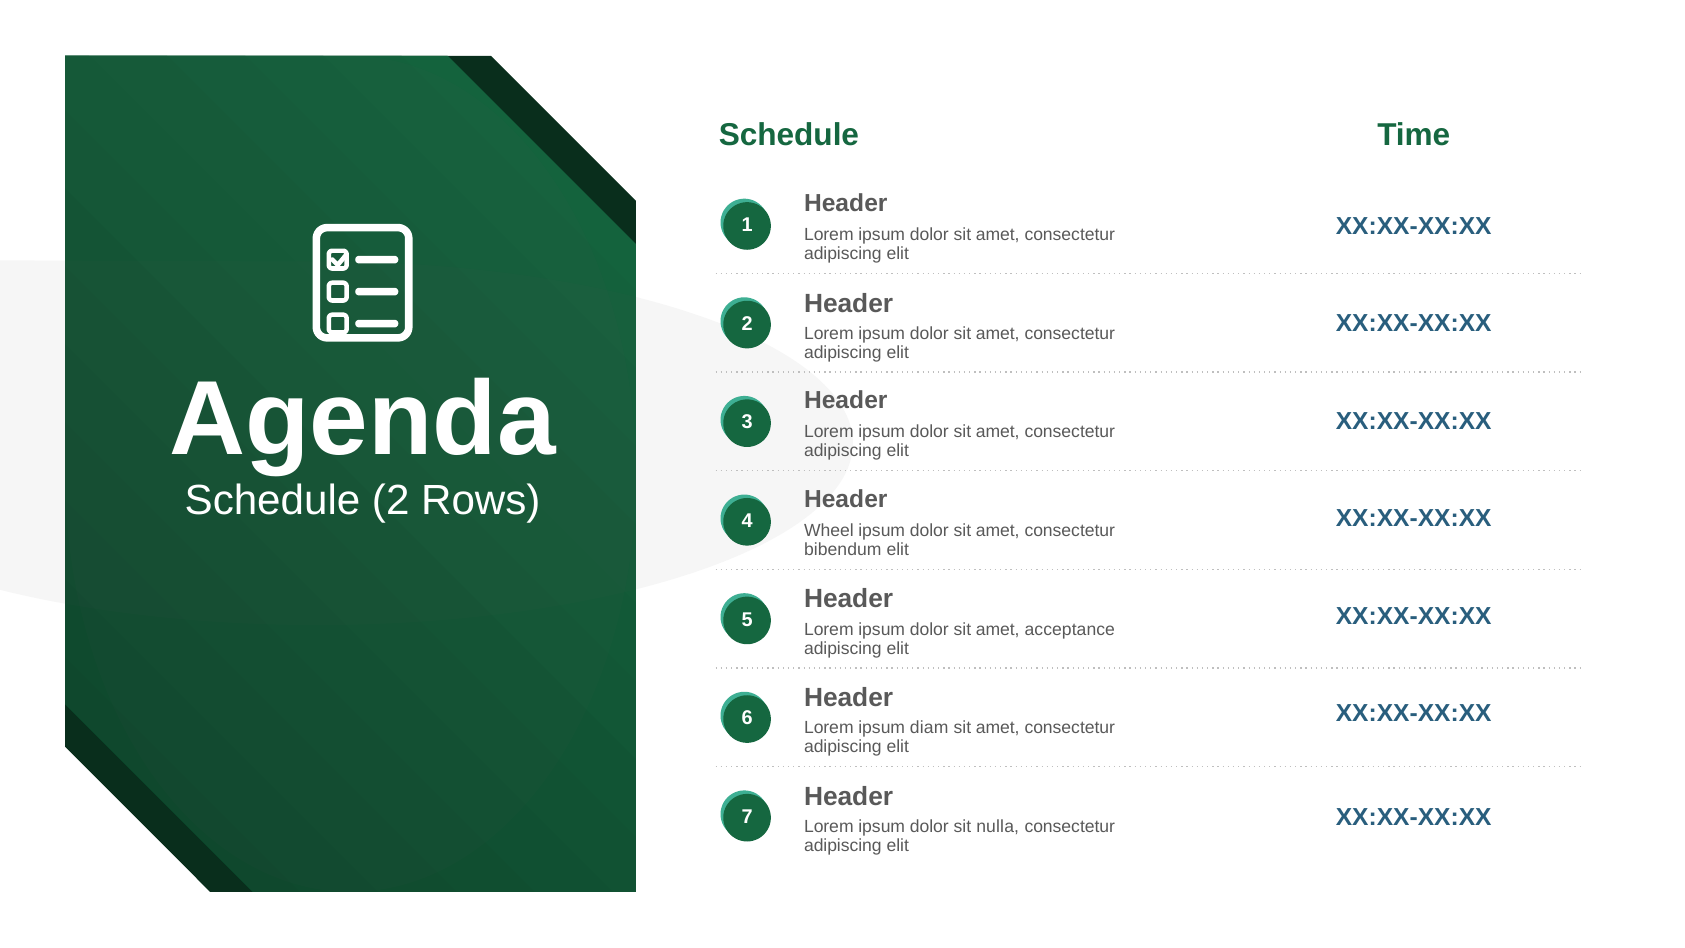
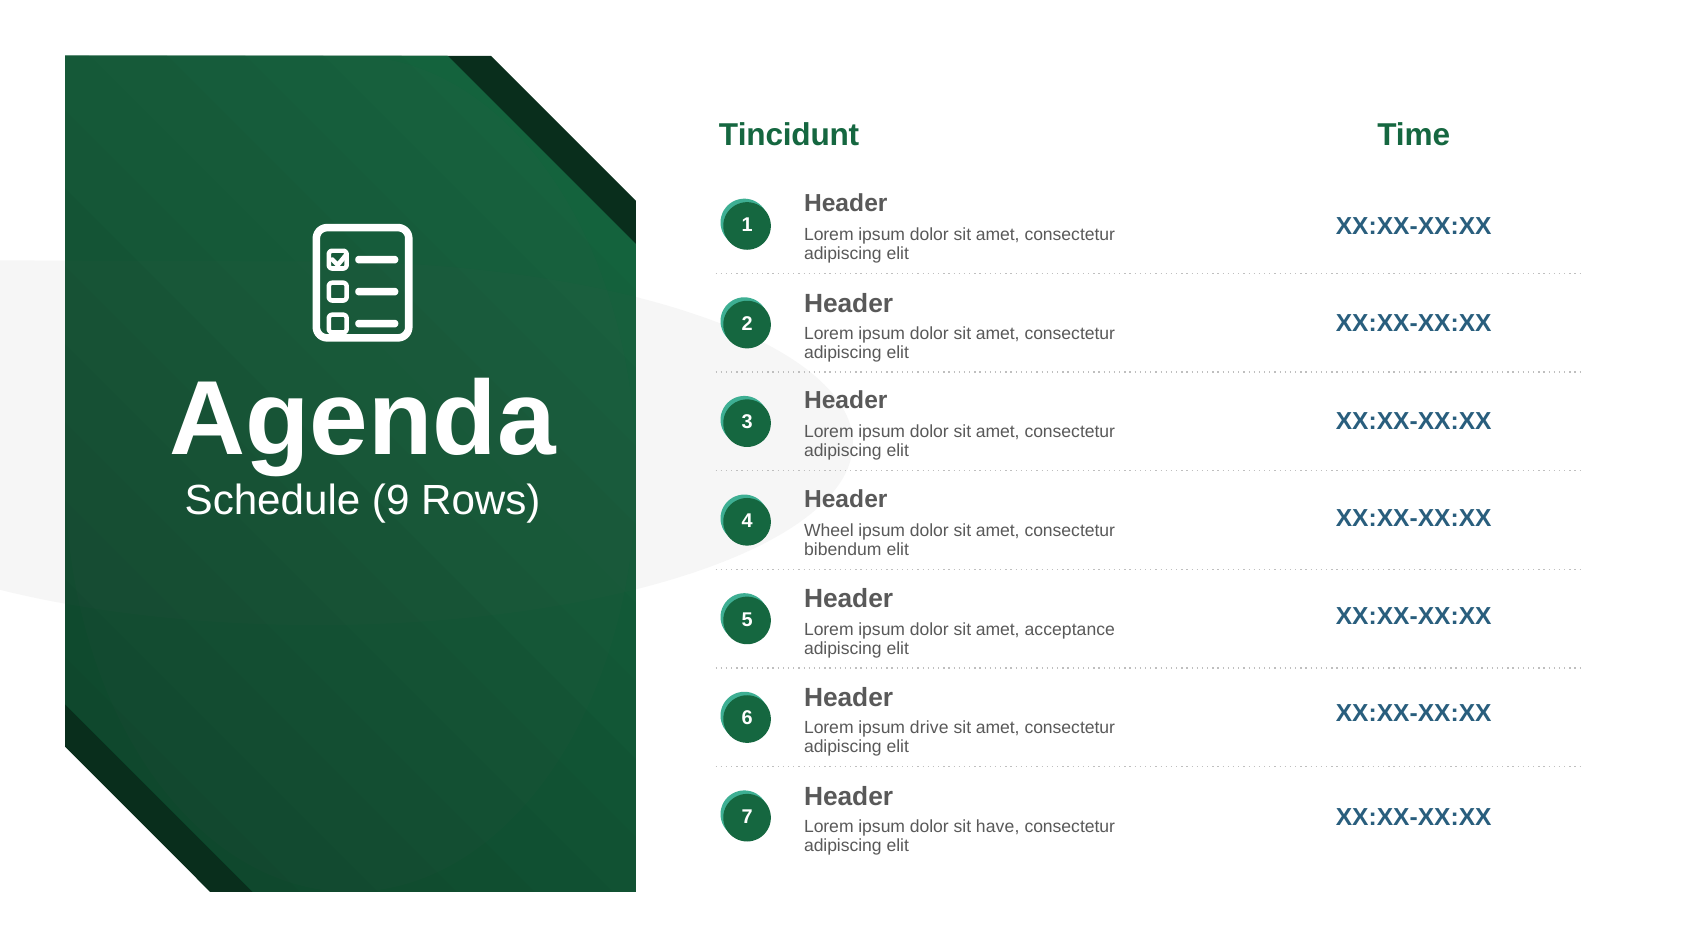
Schedule at (789, 135): Schedule -> Tincidunt
Schedule 2: 2 -> 9
diam: diam -> drive
nulla: nulla -> have
